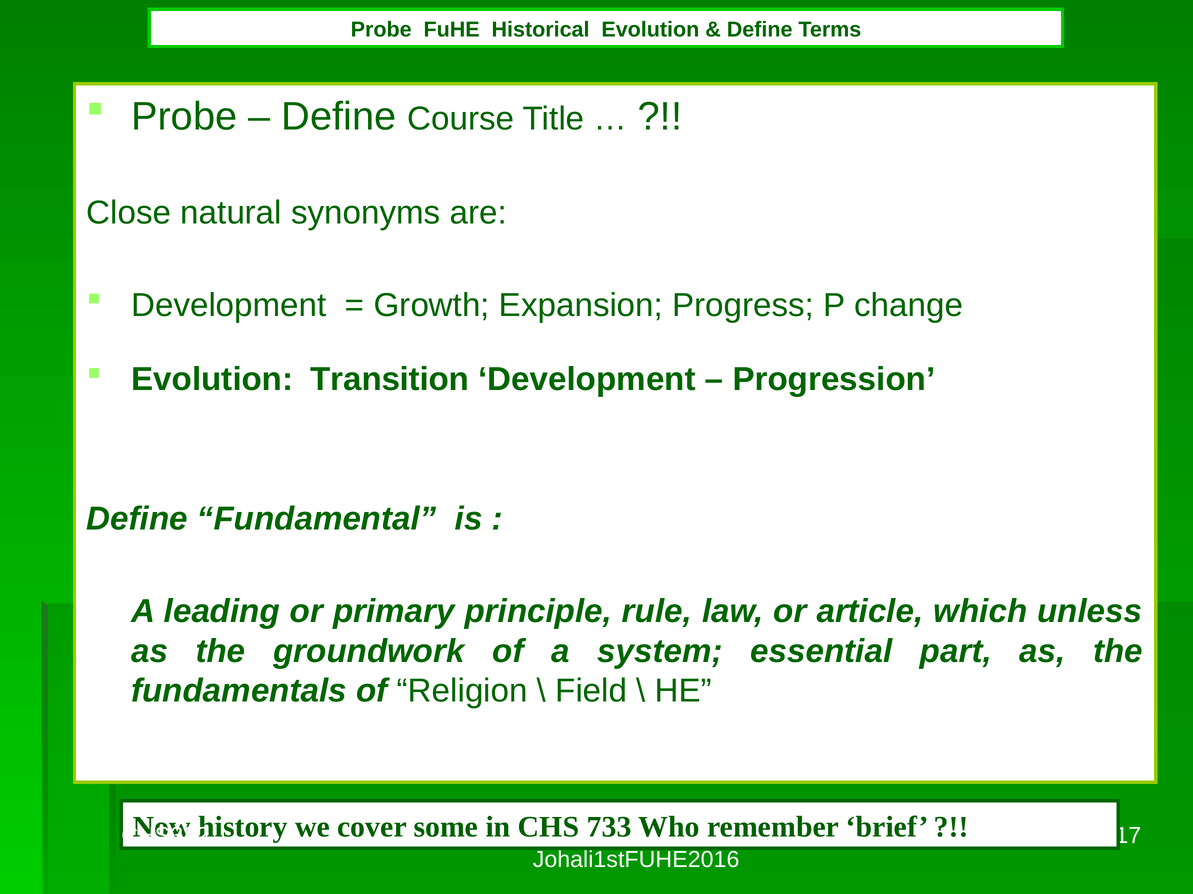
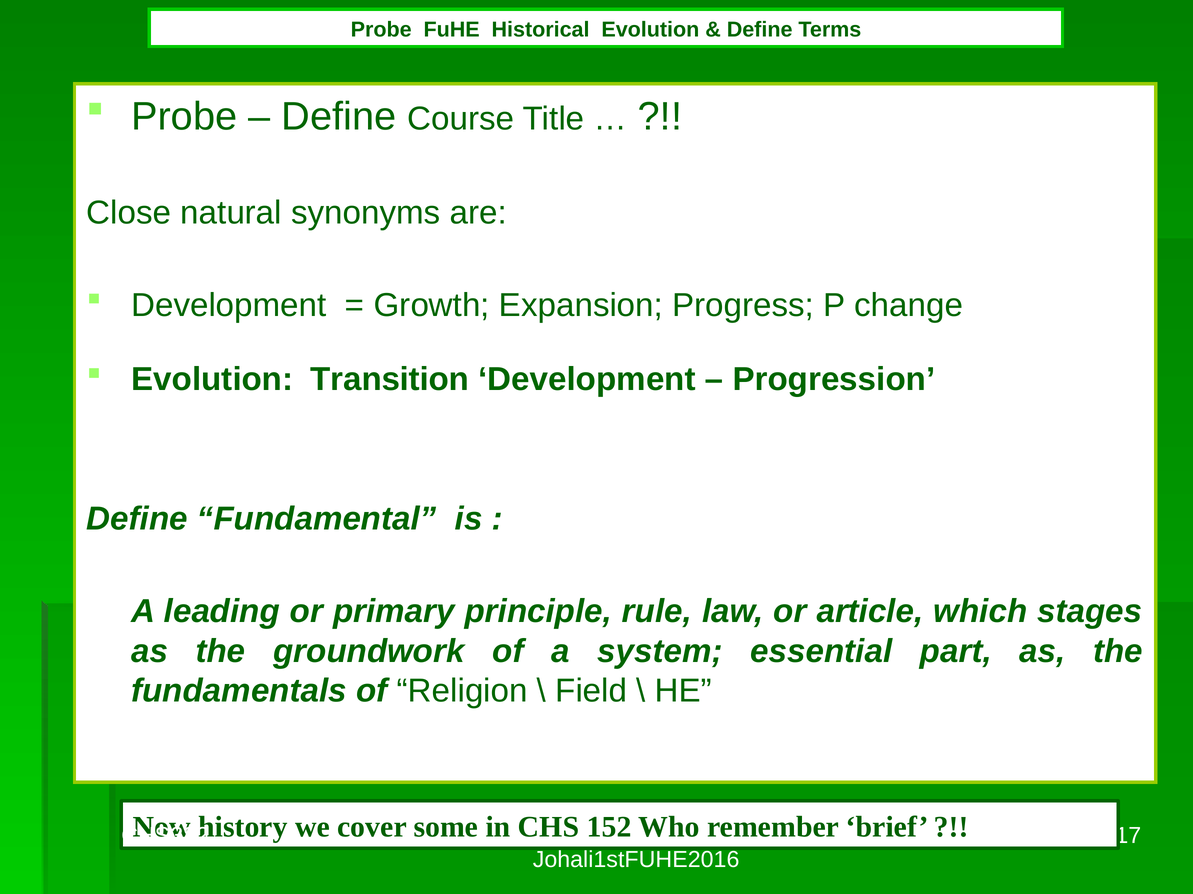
unless: unless -> stages
733: 733 -> 152
